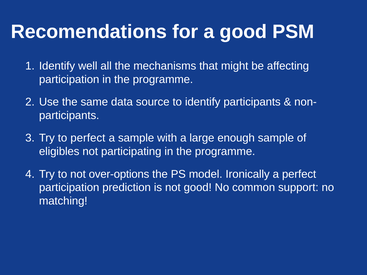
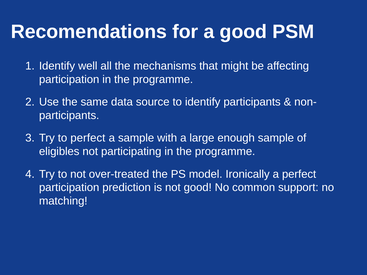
over-options: over-options -> over-treated
